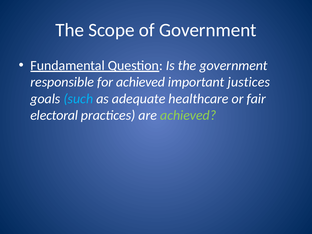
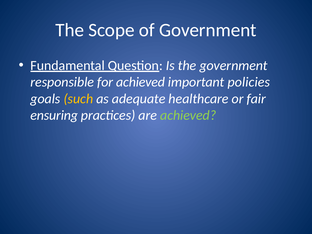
justices: justices -> policies
such colour: light blue -> yellow
electoral: electoral -> ensuring
